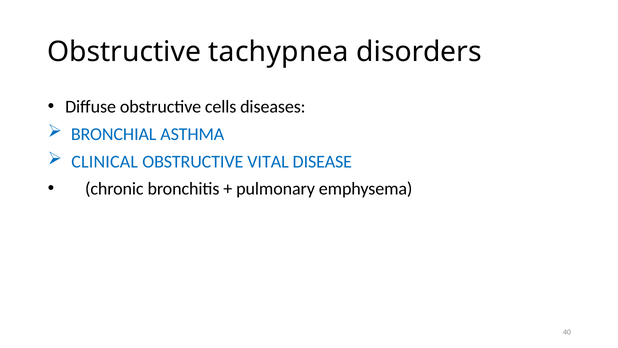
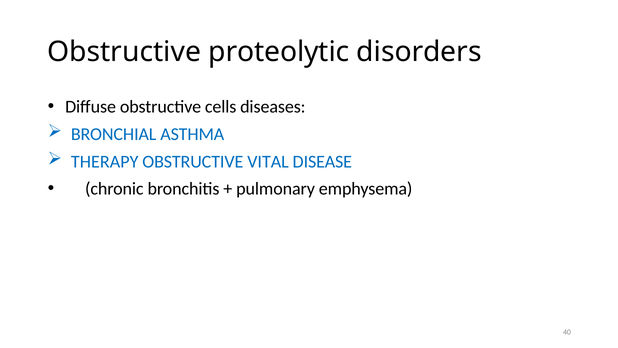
tachypnea: tachypnea -> proteolytic
CLINICAL: CLINICAL -> THERAPY
